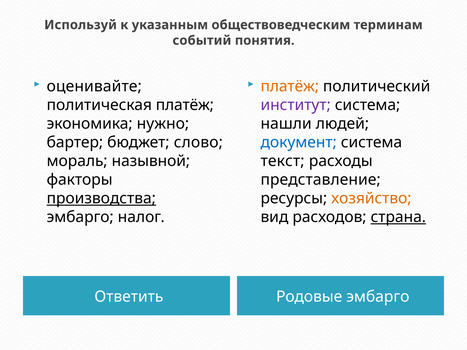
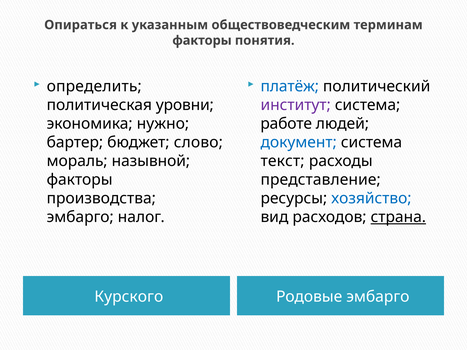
Используй: Используй -> Опираться
событий at (202, 40): событий -> факторы
оценивайте: оценивайте -> определить
платёж at (290, 86) colour: orange -> blue
политическая платёж: платёж -> уровни
нашли: нашли -> работе
производства underline: present -> none
хозяйство colour: orange -> blue
Ответить: Ответить -> Курского
